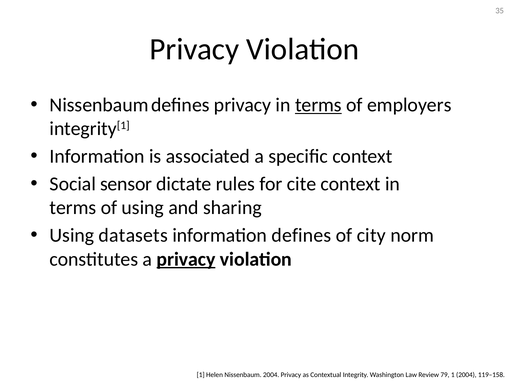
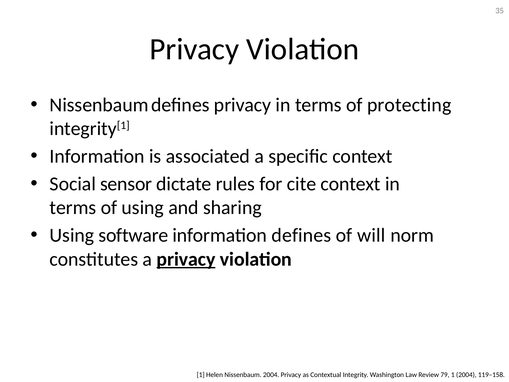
terms at (318, 105) underline: present -> none
employers: employers -> protecting
datasets: datasets -> software
city: city -> will
